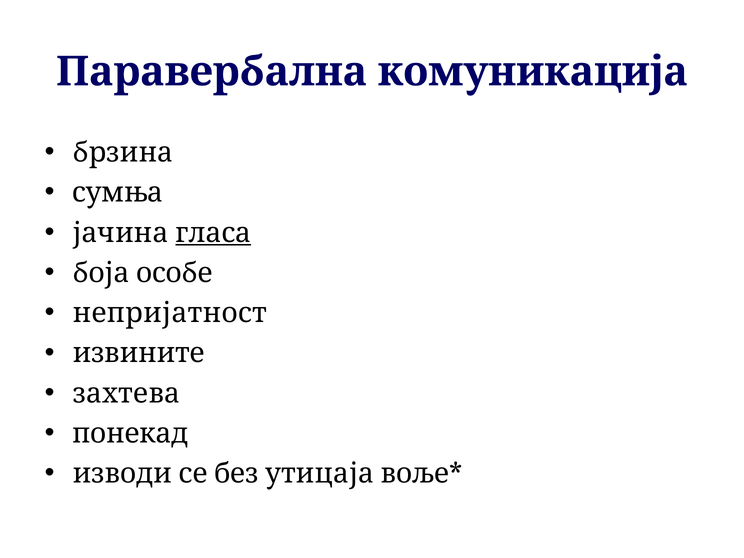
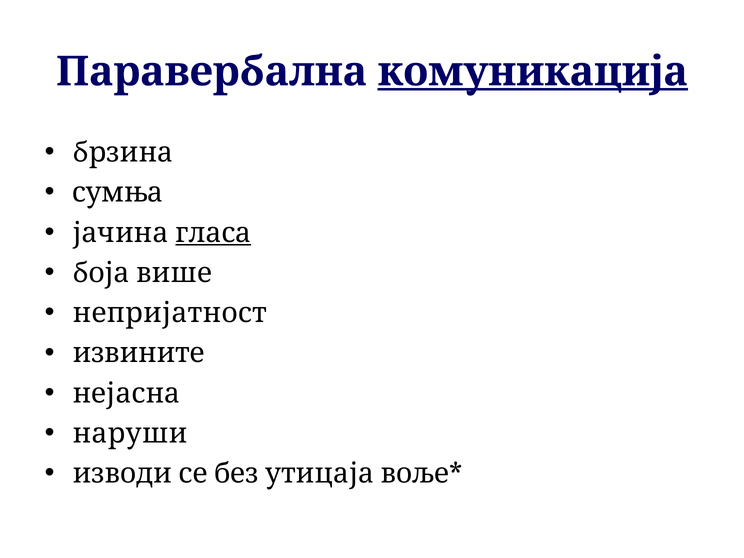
комуникација underline: none -> present
особе: особе -> више
захтева: захтева -> нејасна
понекад: понекад -> наруши
